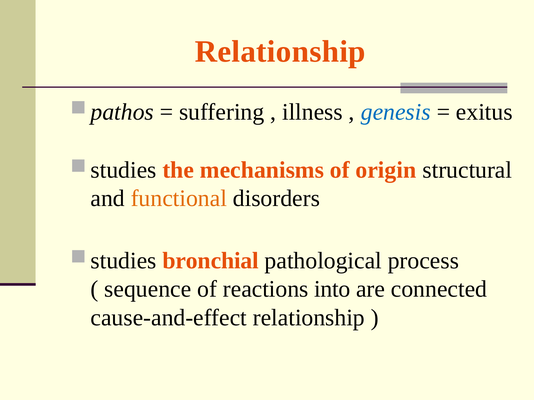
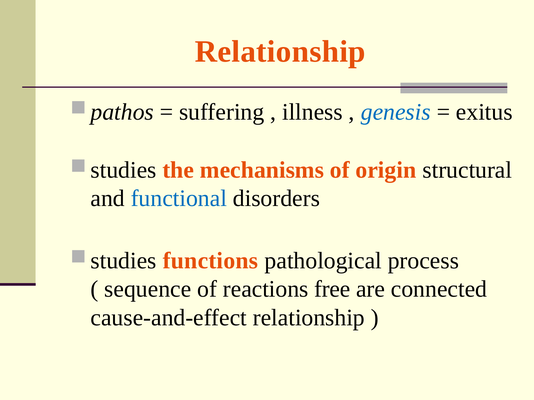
functional colour: orange -> blue
bronchial: bronchial -> functions
into: into -> free
